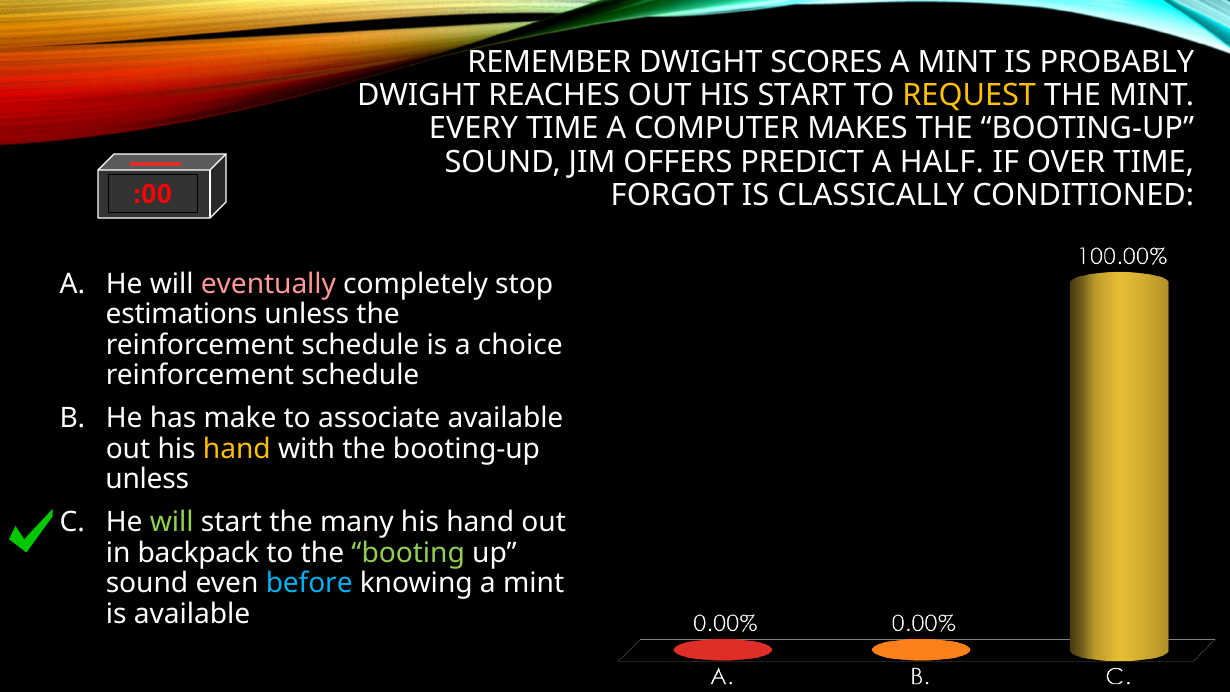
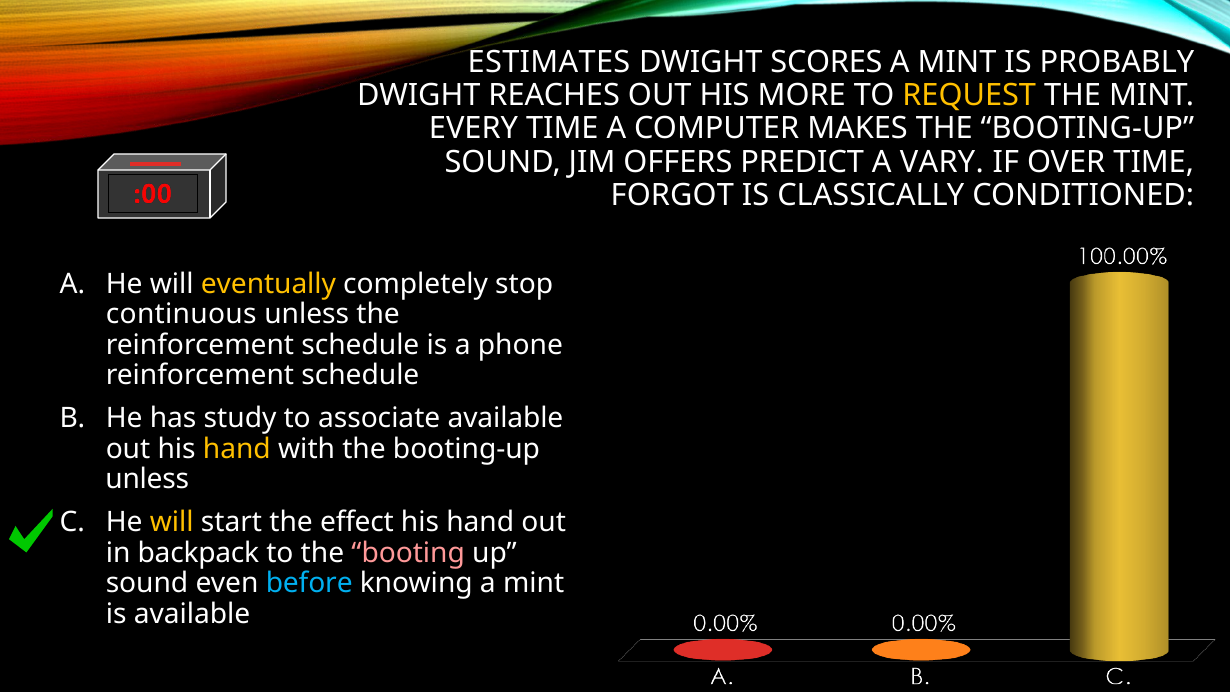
REMEMBER: REMEMBER -> ESTIMATES
HIS START: START -> MORE
HALF: HALF -> VARY
eventually colour: pink -> yellow
estimations: estimations -> continuous
choice: choice -> phone
make: make -> study
will at (172, 523) colour: light green -> yellow
many: many -> effect
booting colour: light green -> pink
